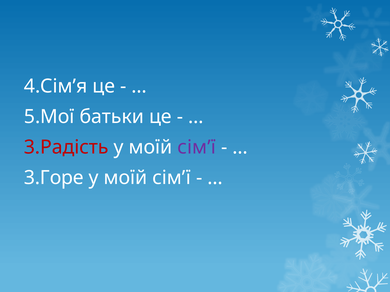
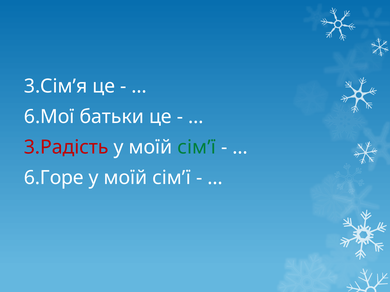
4.Сім’я: 4.Сім’я -> 3.Сім’я
5.Мої: 5.Мої -> 6.Мої
сім’ї at (197, 148) colour: purple -> green
3.Горе: 3.Горе -> 6.Горе
